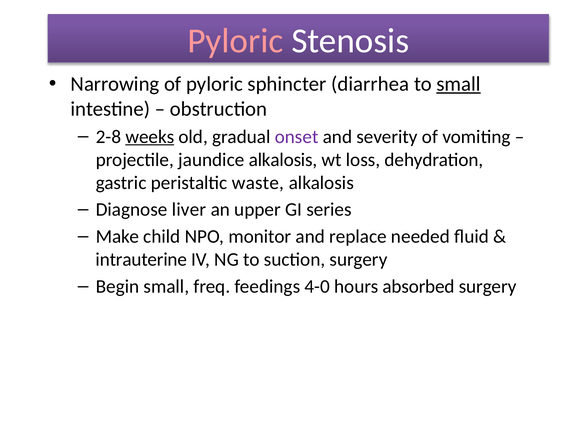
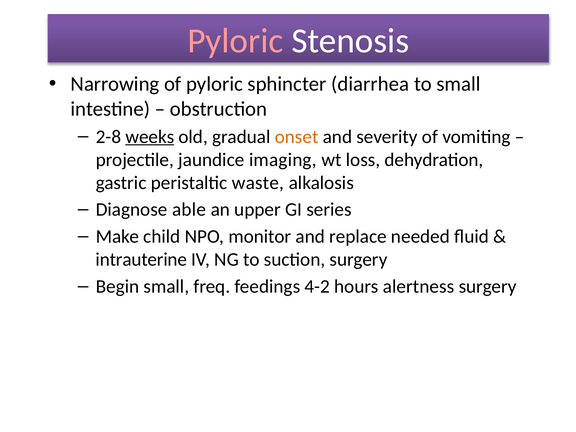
small at (459, 84) underline: present -> none
onset colour: purple -> orange
jaundice alkalosis: alkalosis -> imaging
liver: liver -> able
4-0: 4-0 -> 4-2
absorbed: absorbed -> alertness
